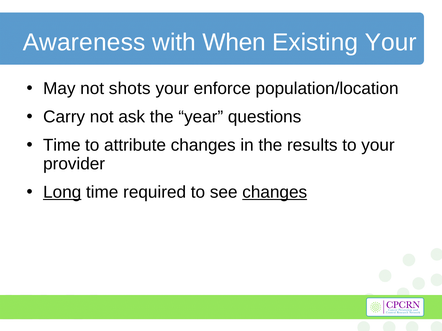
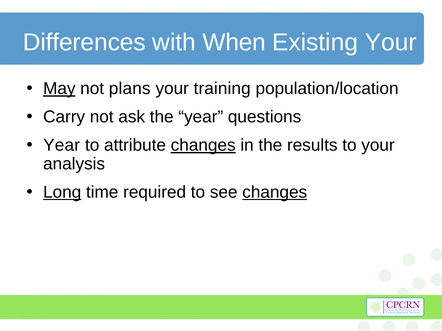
Awareness: Awareness -> Differences
May underline: none -> present
shots: shots -> plans
enforce: enforce -> training
Time at (62, 146): Time -> Year
changes at (203, 146) underline: none -> present
provider: provider -> analysis
